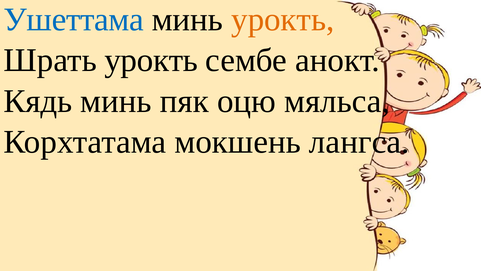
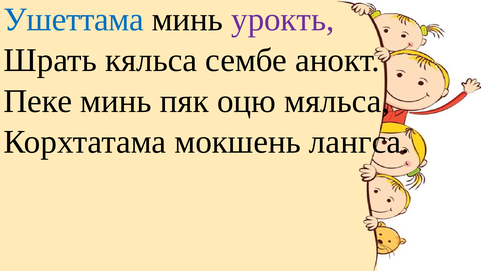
урокть at (283, 19) colour: orange -> purple
Шрать урокть: урокть -> кяльса
Кядь: Кядь -> Пеке
